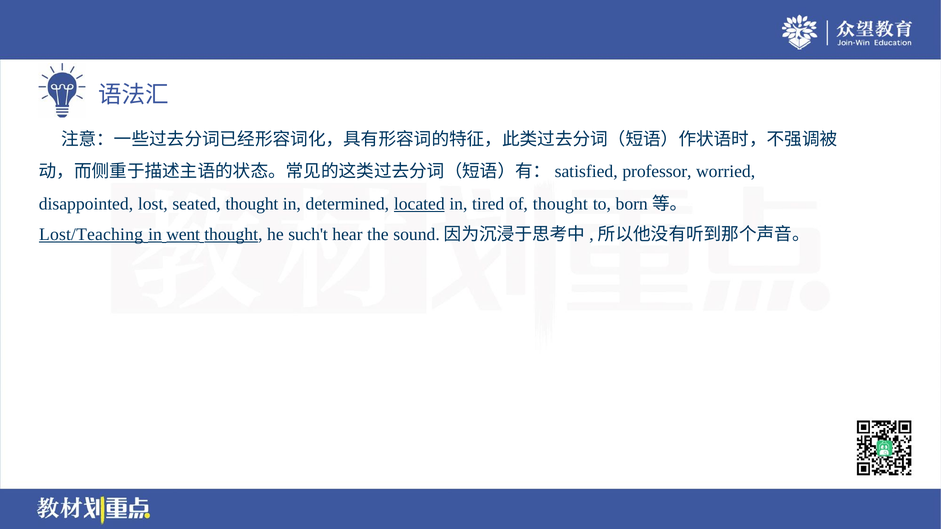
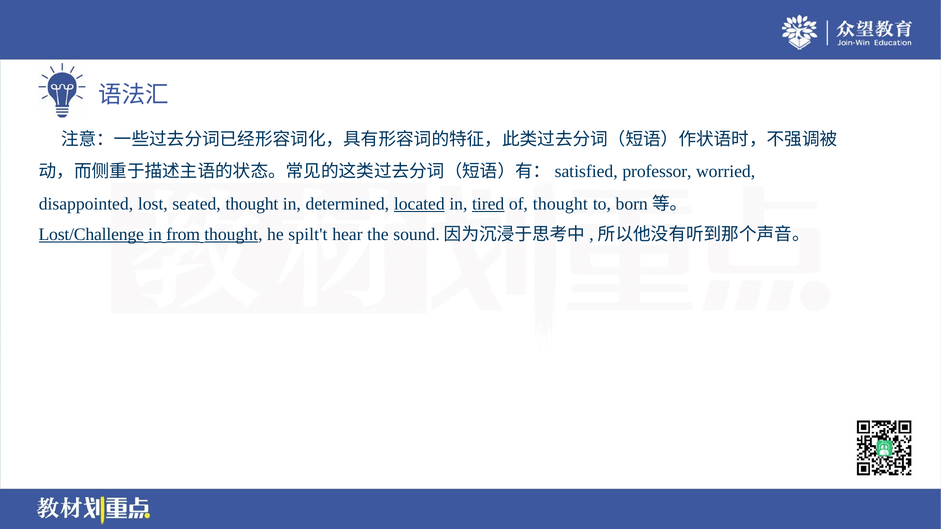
tired underline: none -> present
Lost/Teaching: Lost/Teaching -> Lost/Challenge
went: went -> from
such't: such't -> spilt't
